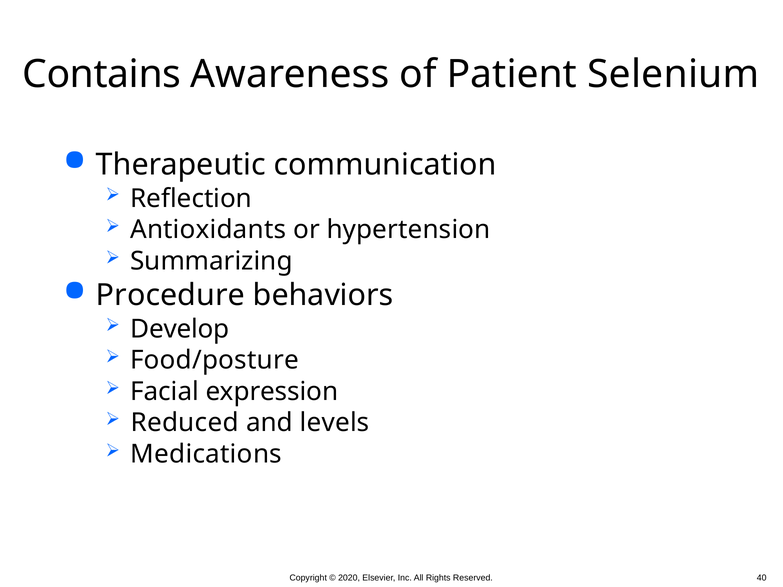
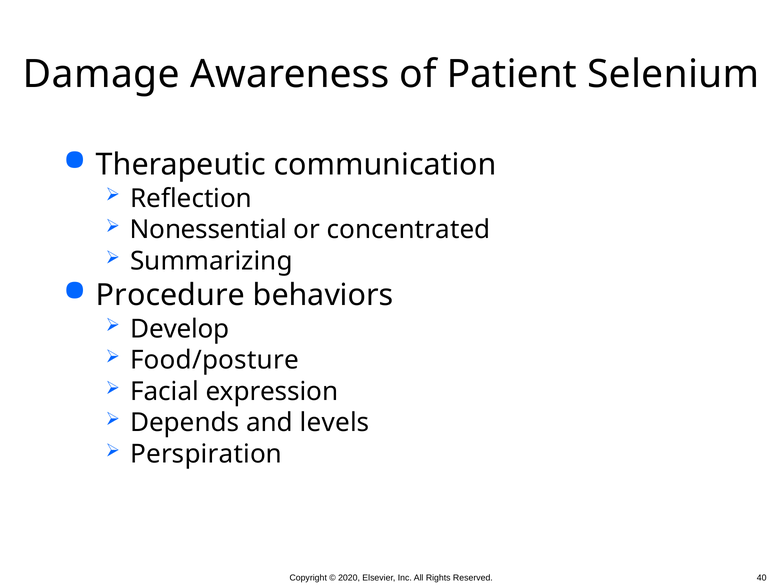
Contains: Contains -> Damage
Antioxidants: Antioxidants -> Nonessential
hypertension: hypertension -> concentrated
Reduced: Reduced -> Depends
Medications: Medications -> Perspiration
